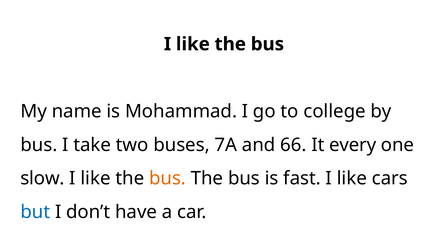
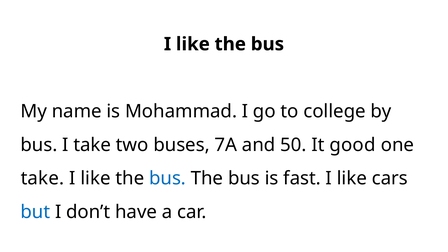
66: 66 -> 50
every: every -> good
slow at (43, 178): slow -> take
bus at (168, 178) colour: orange -> blue
